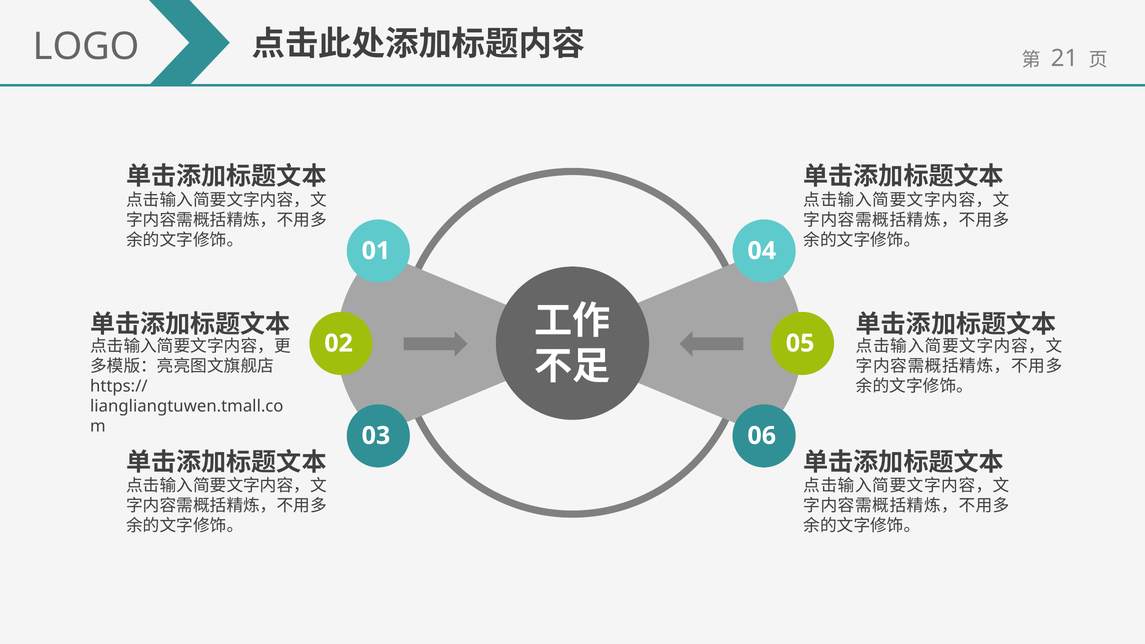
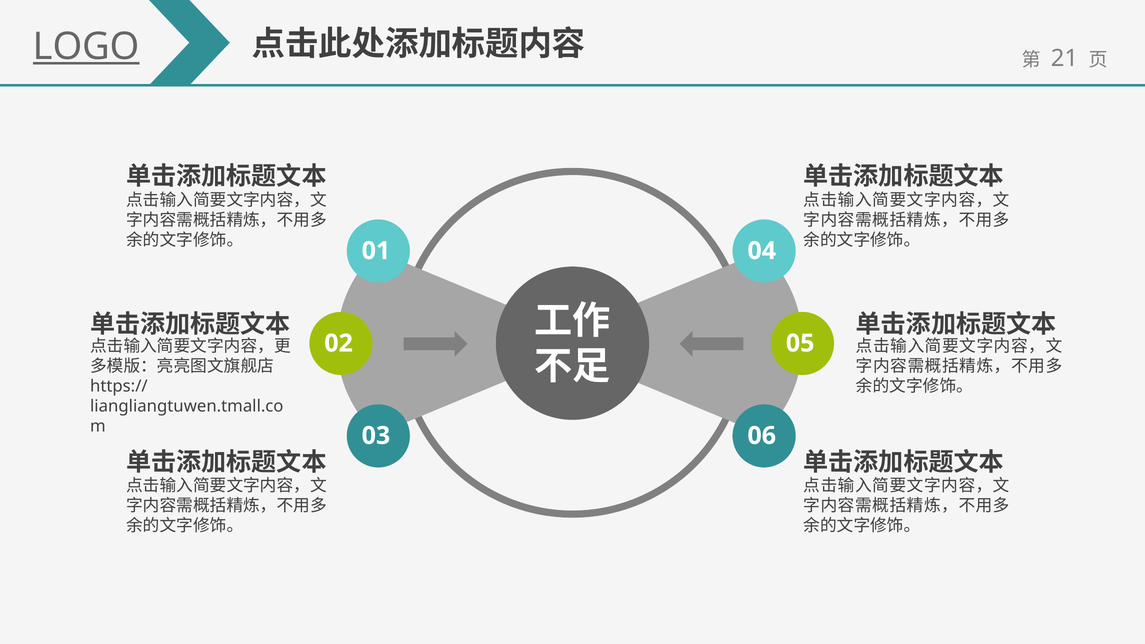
LOGO underline: none -> present
